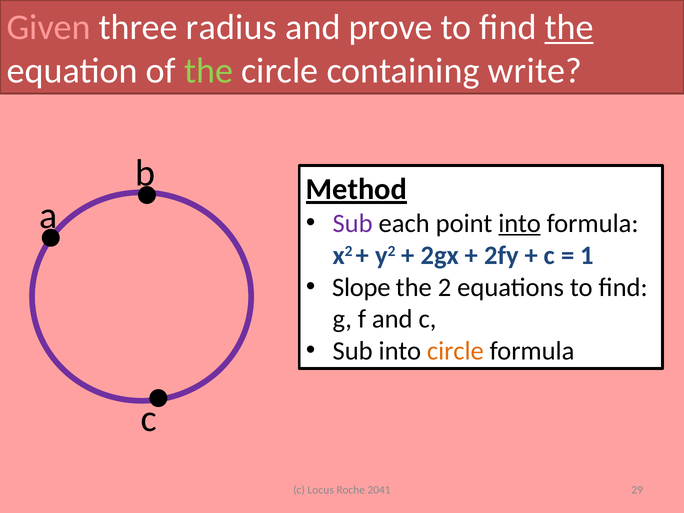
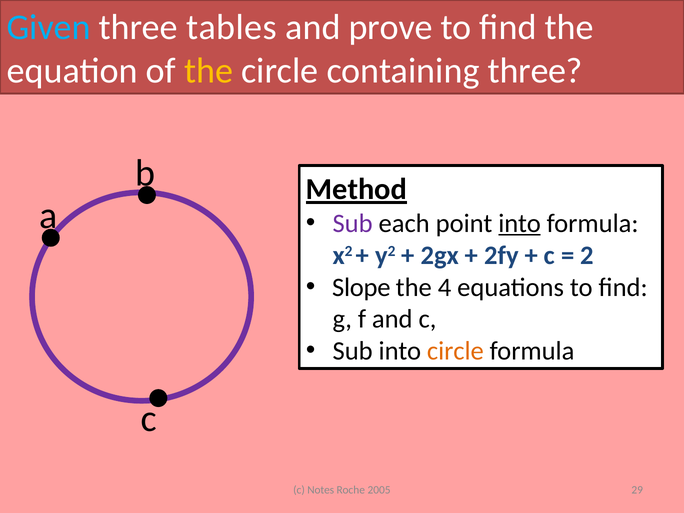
Given colour: pink -> light blue
radius: radius -> tables
the at (569, 28) underline: present -> none
the at (209, 71) colour: light green -> yellow
containing write: write -> three
1: 1 -> 2
2: 2 -> 4
Locus: Locus -> Notes
2041: 2041 -> 2005
